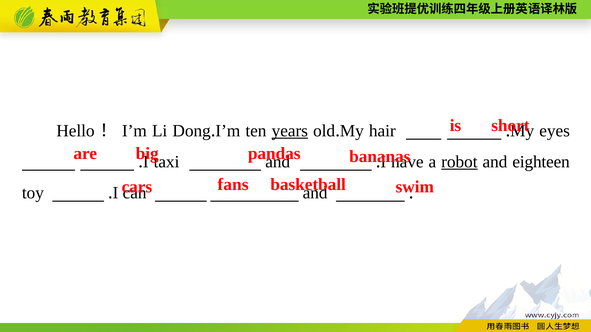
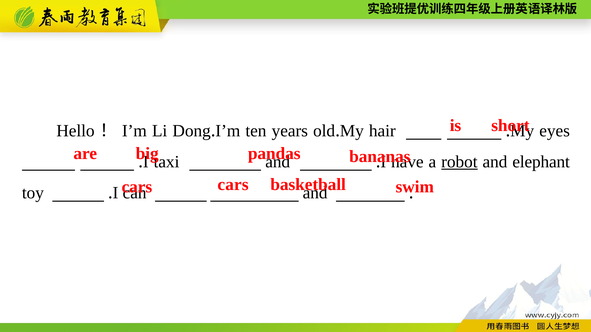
years underline: present -> none
eighteen: eighteen -> elephant
fans at (233, 185): fans -> cars
